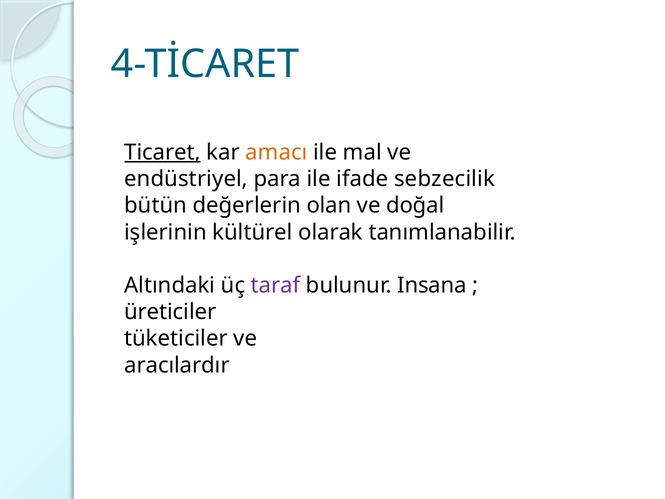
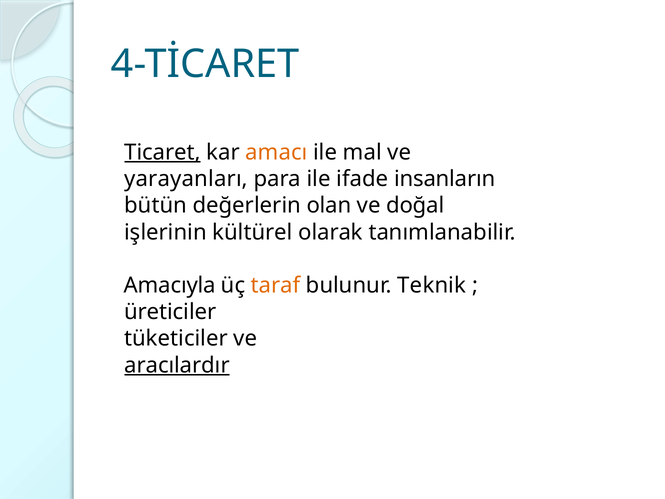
endüstriyel: endüstriyel -> yarayanları
sebzecilik: sebzecilik -> insanların
Altındaki: Altındaki -> Amacıyla
taraf colour: purple -> orange
Insana: Insana -> Teknik
aracılardır underline: none -> present
